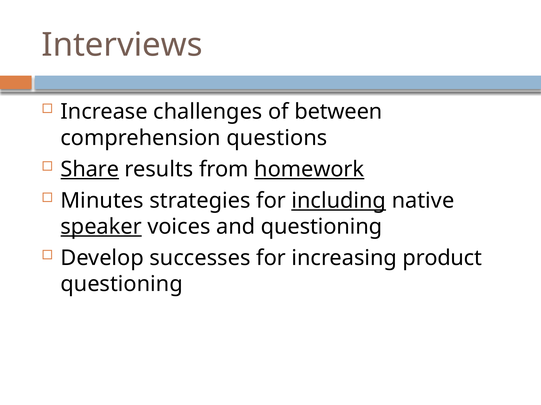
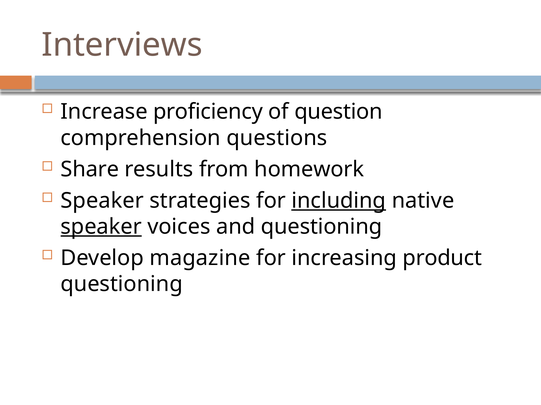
challenges: challenges -> proficiency
between: between -> question
Share underline: present -> none
homework underline: present -> none
Minutes at (102, 201): Minutes -> Speaker
successes: successes -> magazine
